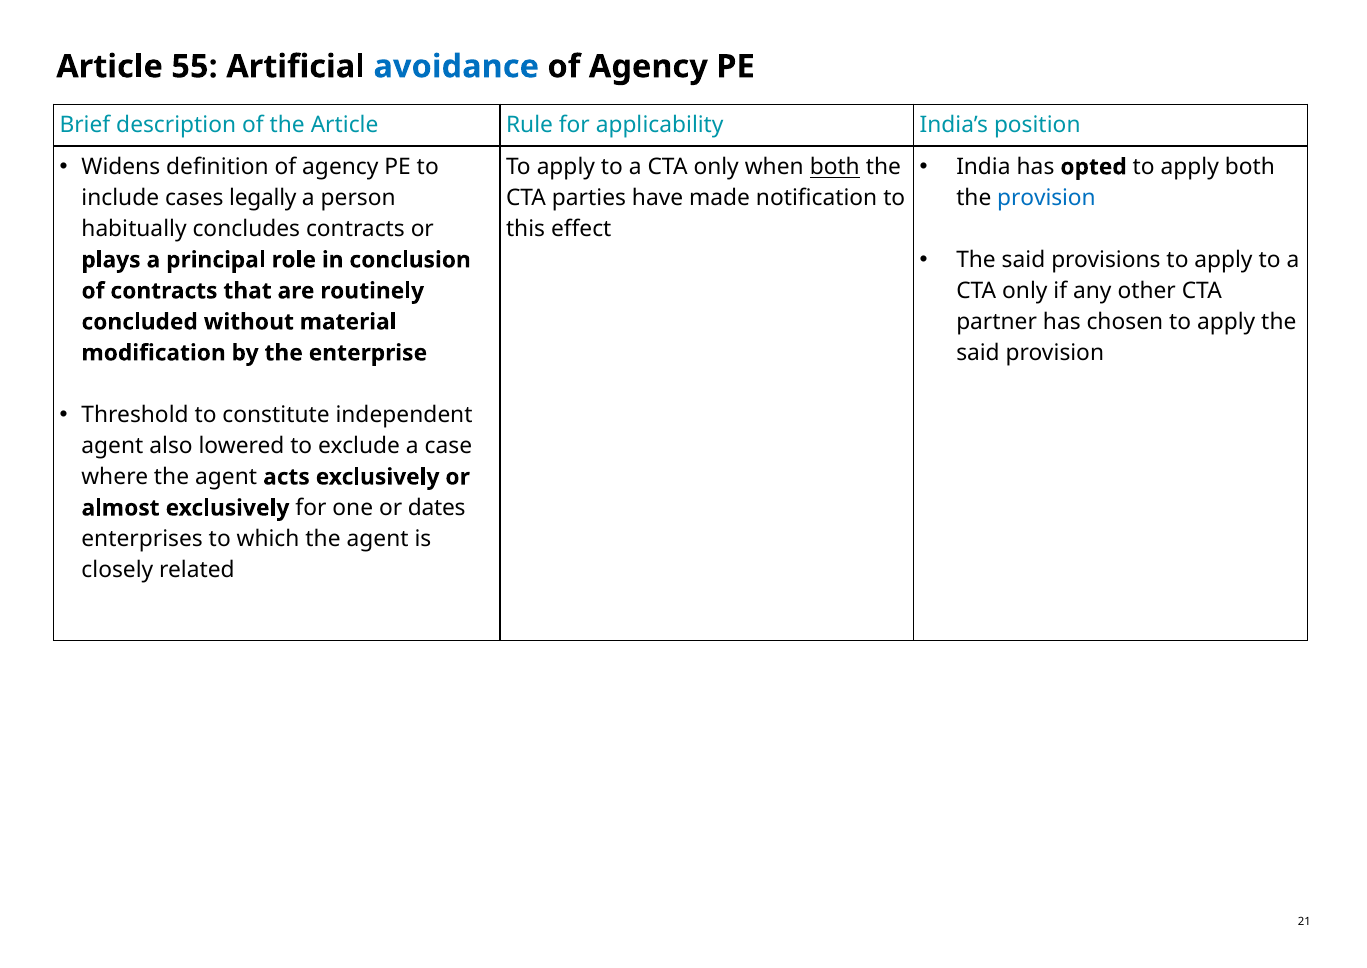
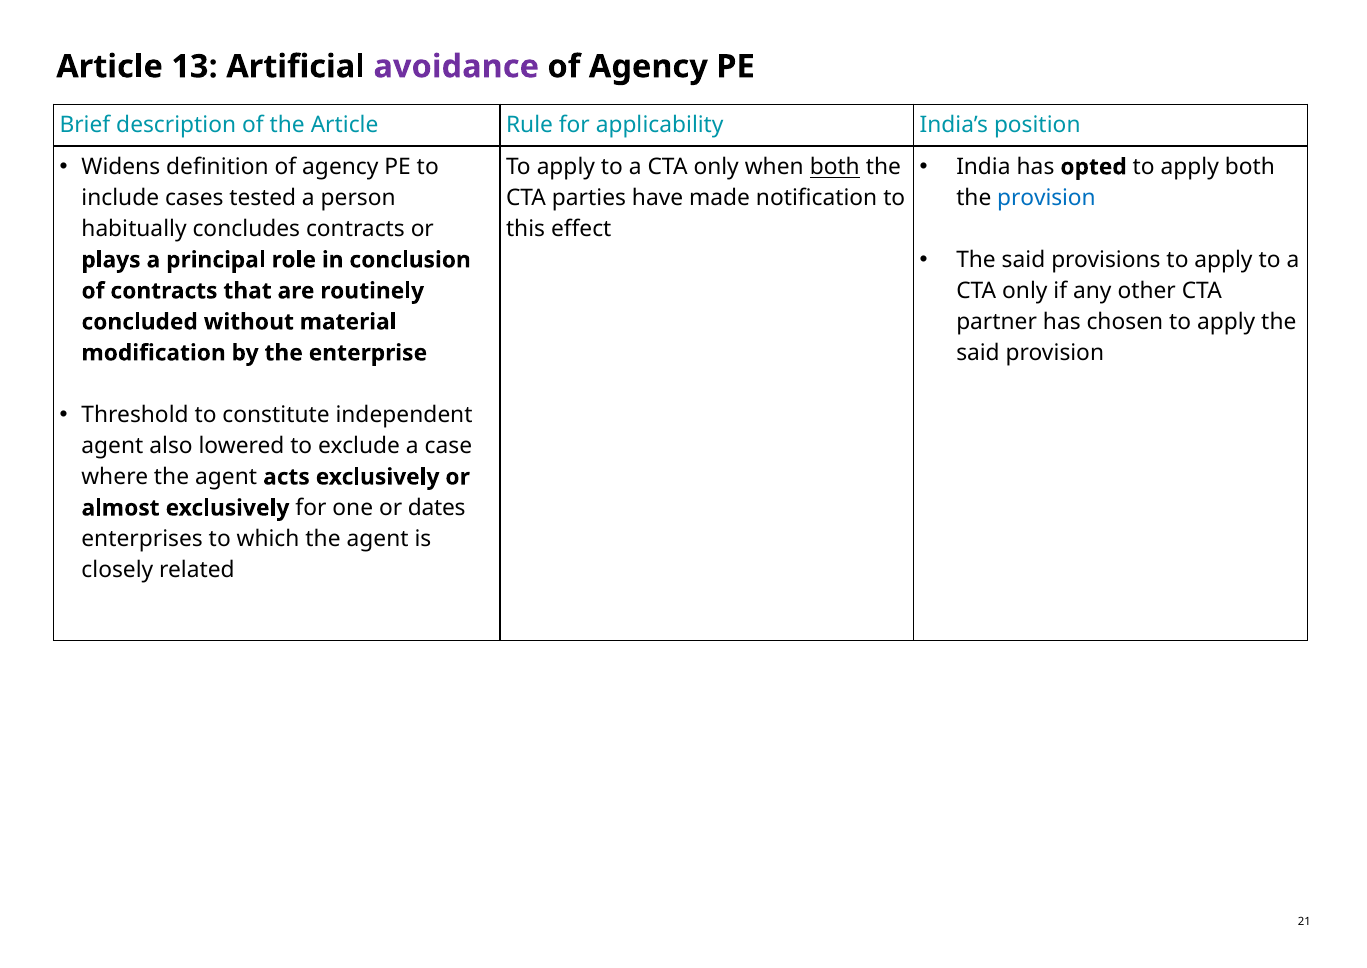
55: 55 -> 13
avoidance colour: blue -> purple
legally: legally -> tested
